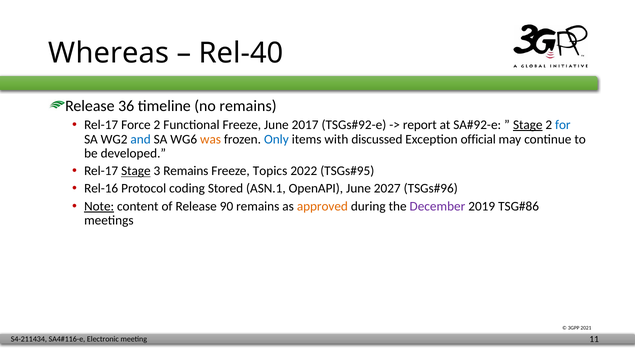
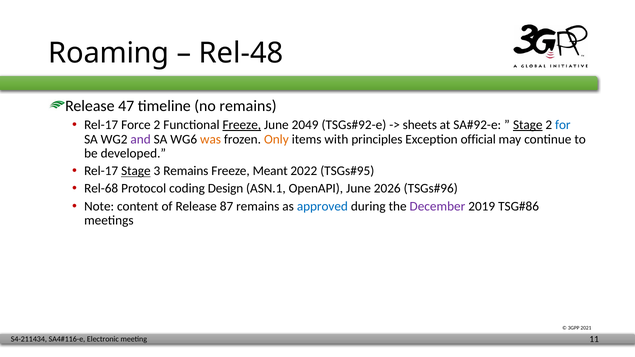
Whereas: Whereas -> Roaming
Rel-40: Rel-40 -> Rel-48
36: 36 -> 47
Freeze at (242, 125) underline: none -> present
2017: 2017 -> 2049
report: report -> sheets
and colour: blue -> purple
Only colour: blue -> orange
discussed: discussed -> principles
Topics: Topics -> Meant
Rel-16: Rel-16 -> Rel-68
Stored: Stored -> Design
2027: 2027 -> 2026
Note underline: present -> none
90: 90 -> 87
approved colour: orange -> blue
